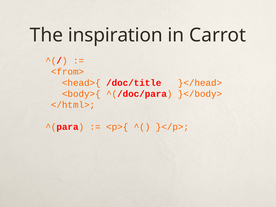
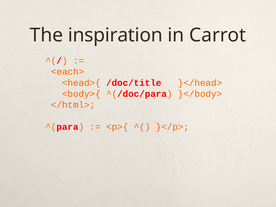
<from>: <from> -> <each>
